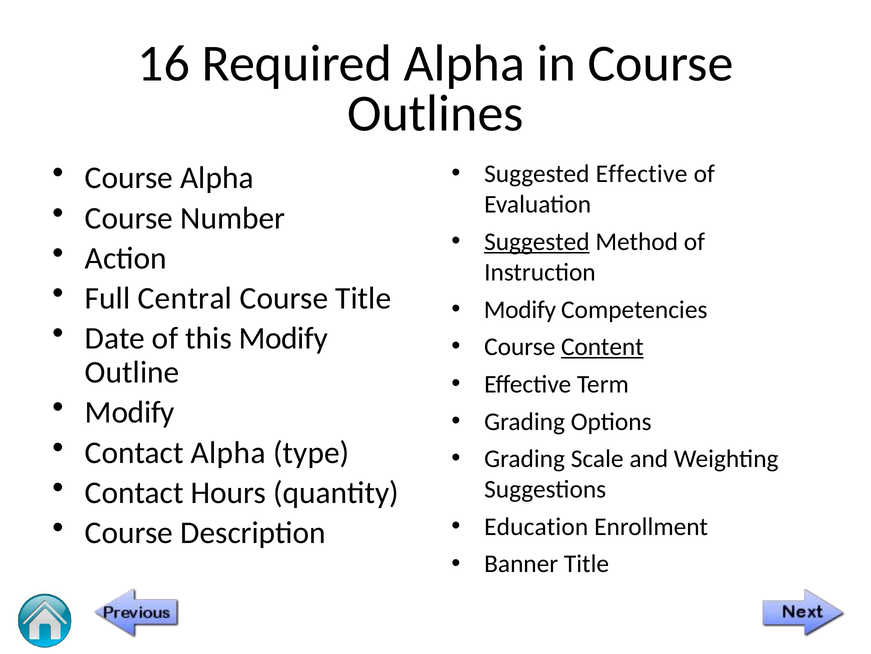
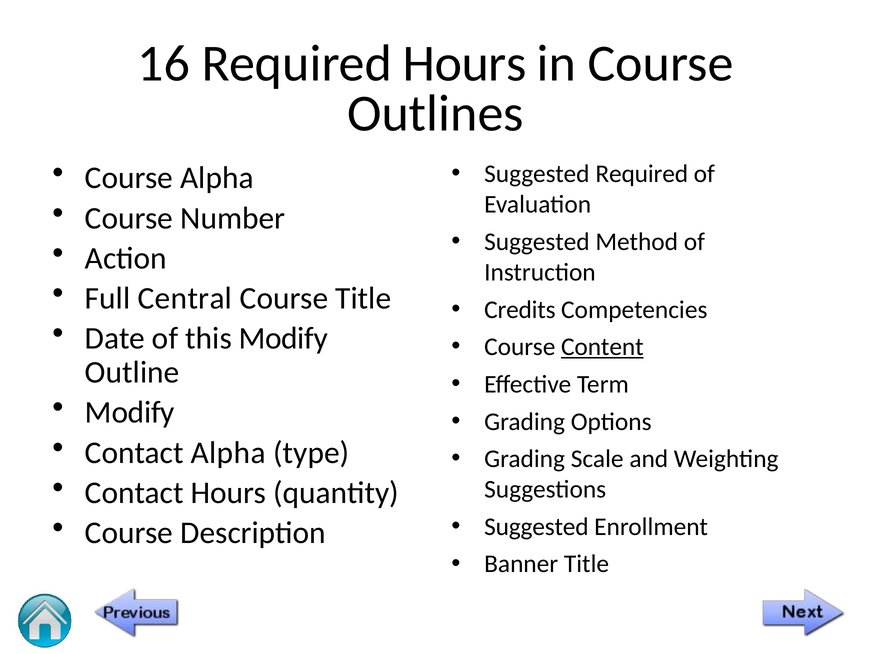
Required Alpha: Alpha -> Hours
Suggested Effective: Effective -> Required
Suggested at (537, 242) underline: present -> none
Modify at (520, 309): Modify -> Credits
Education at (536, 526): Education -> Suggested
